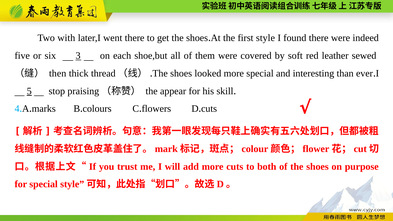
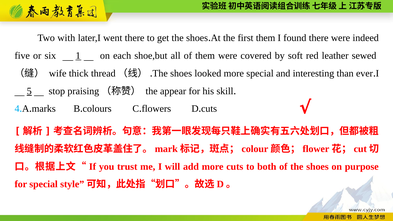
first style: style -> them
3: 3 -> 1
then: then -> wife
